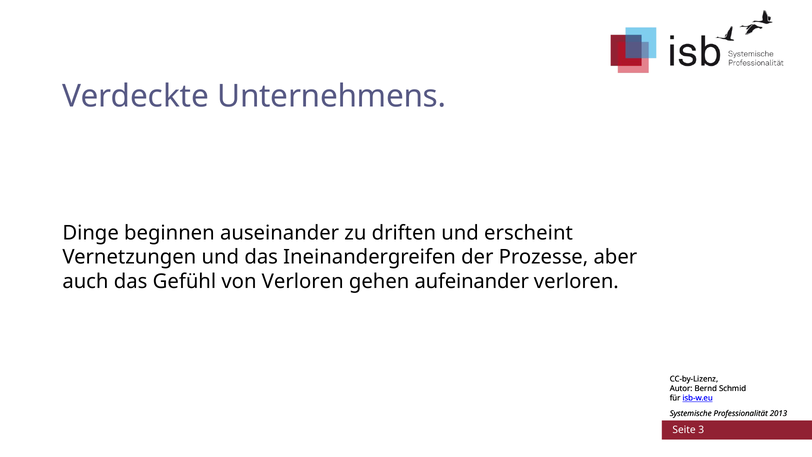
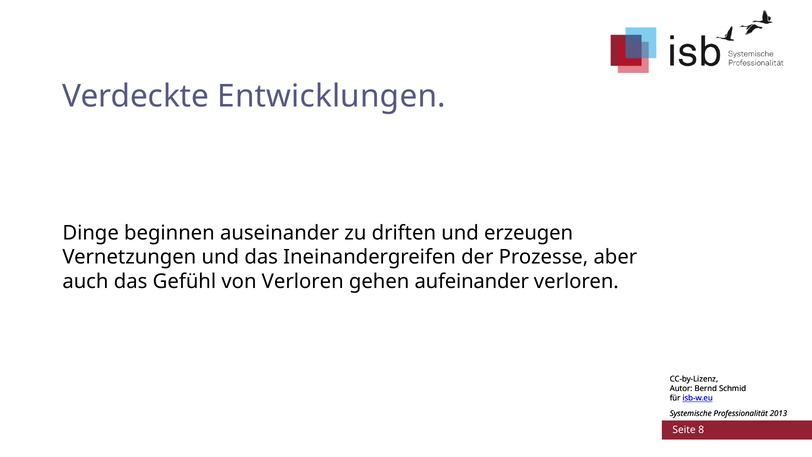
Unternehmens: Unternehmens -> Entwicklungen
erscheint: erscheint -> erzeugen
3: 3 -> 8
